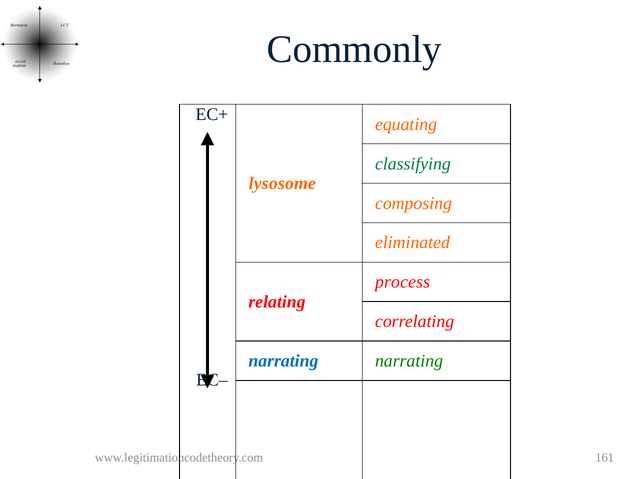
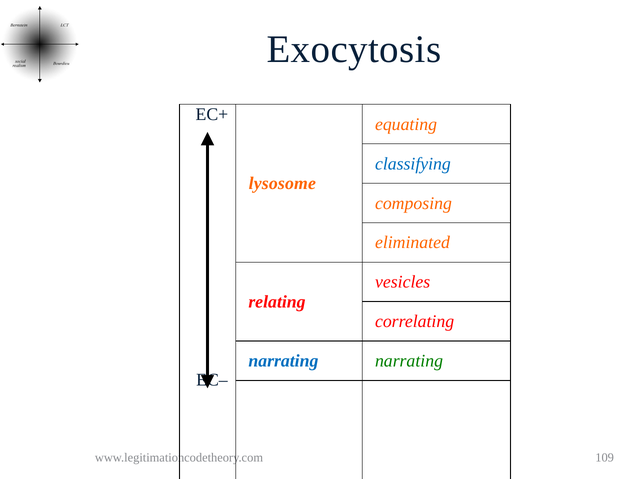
Commonly: Commonly -> Exocytosis
classifying colour: green -> blue
process: process -> vesicles
161: 161 -> 109
